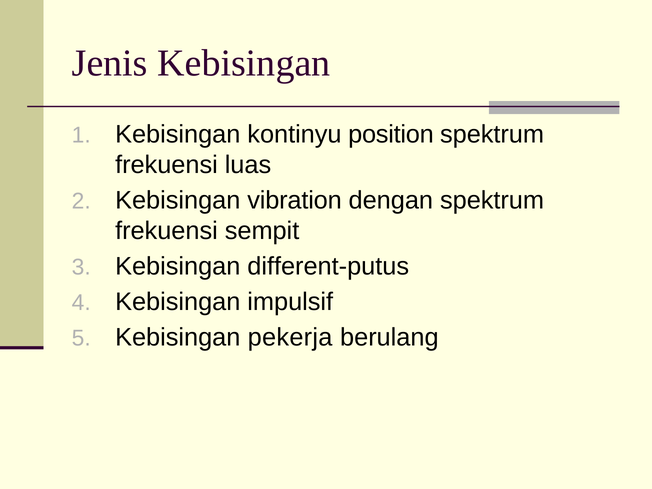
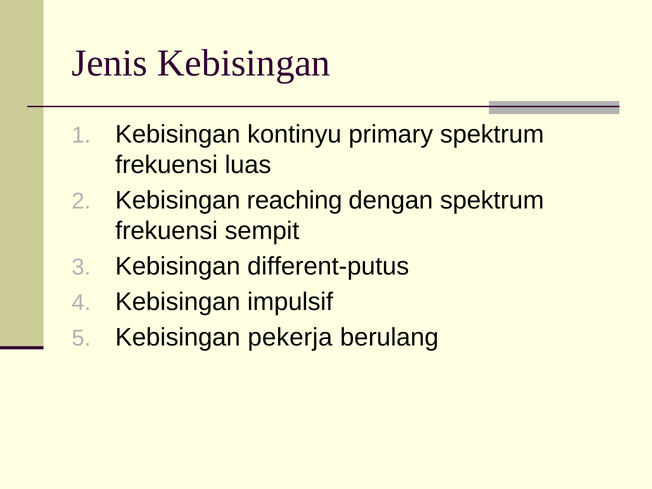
position: position -> primary
vibration: vibration -> reaching
